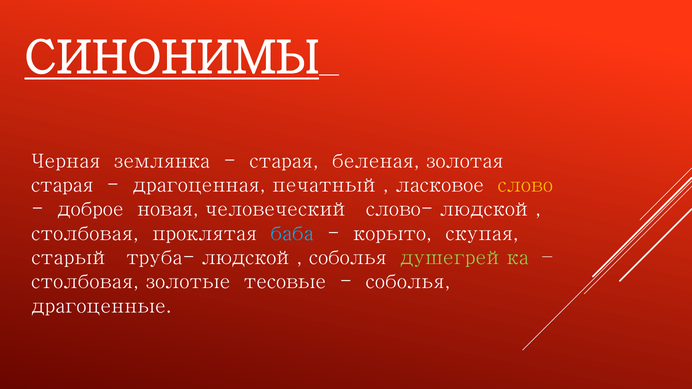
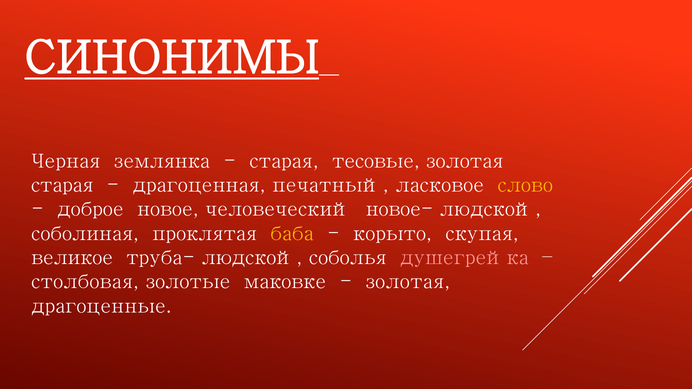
беленая: беленая -> тесовые
новая: новая -> новое
слово-: слово- -> новое-
столбовая at (85, 234): столбовая -> соболиная
баба colour: light blue -> yellow
старый: старый -> великое
душегрейка colour: light green -> pink
тесовые: тесовые -> маковке
соболья at (408, 282): соболья -> золотая
